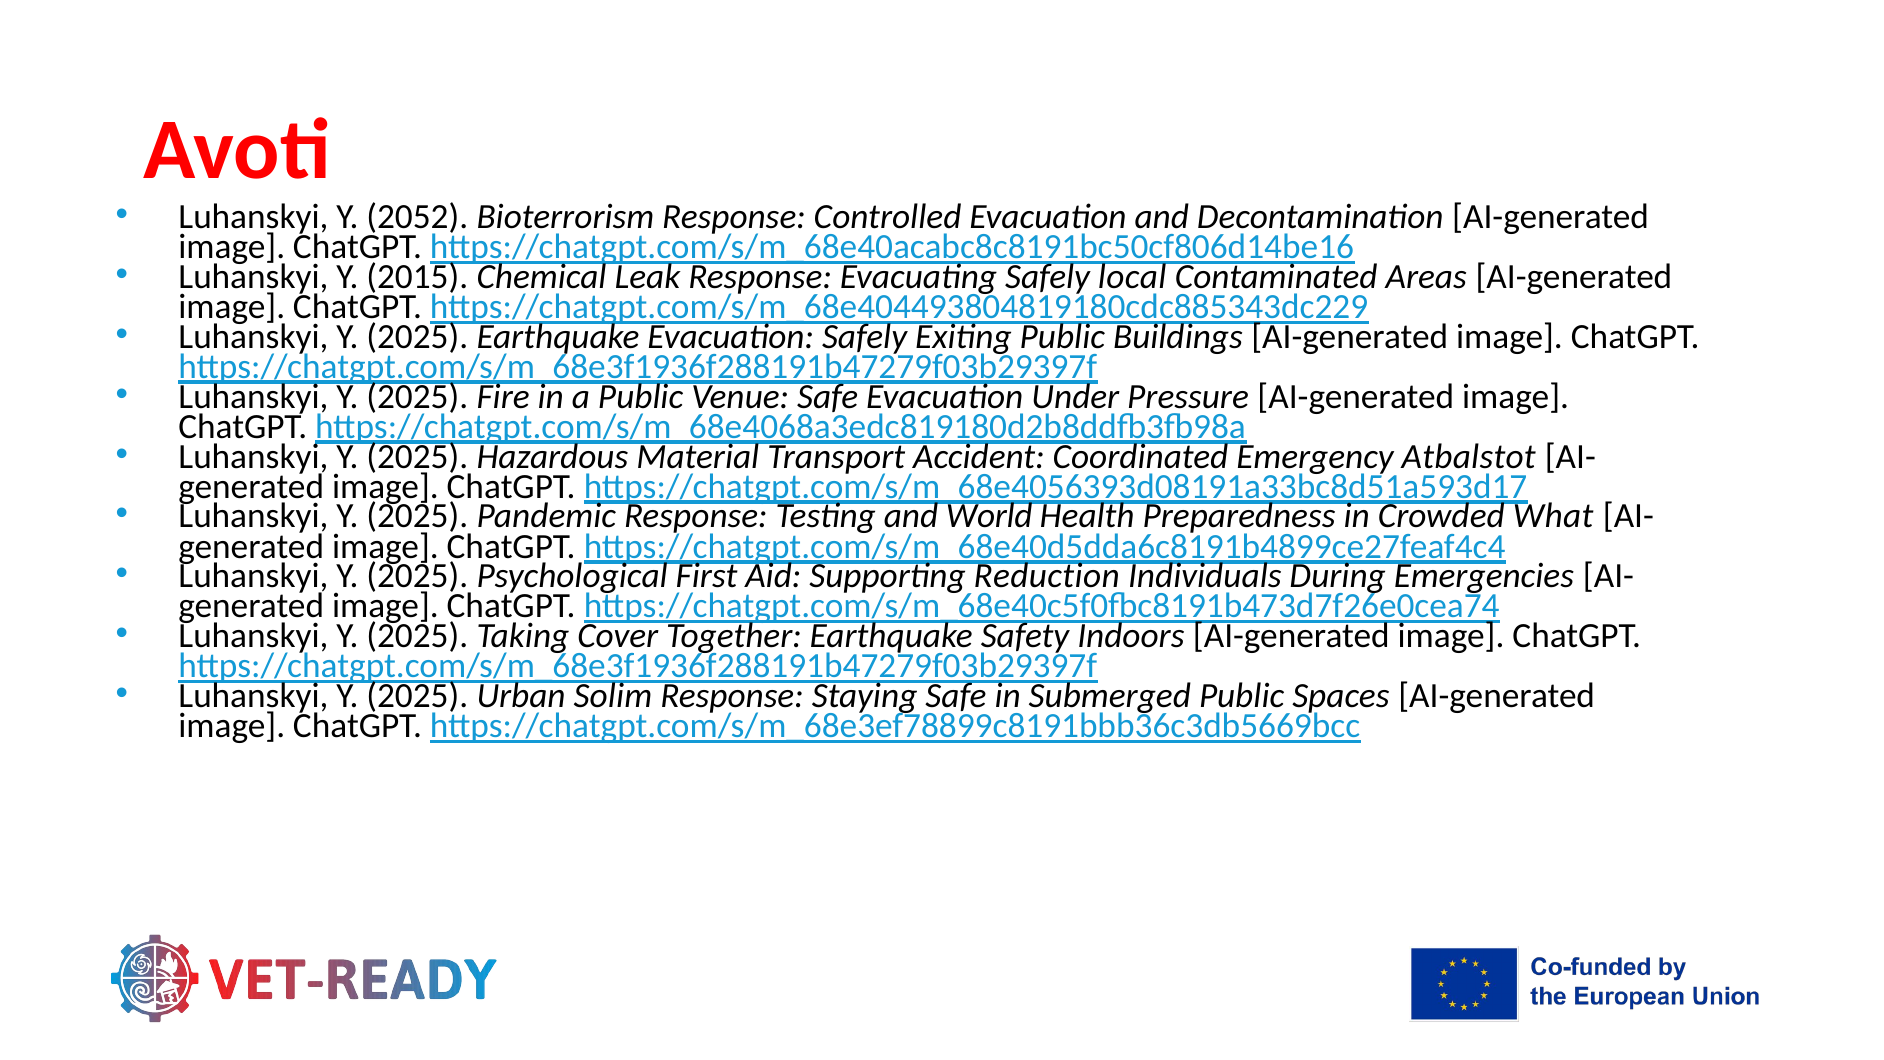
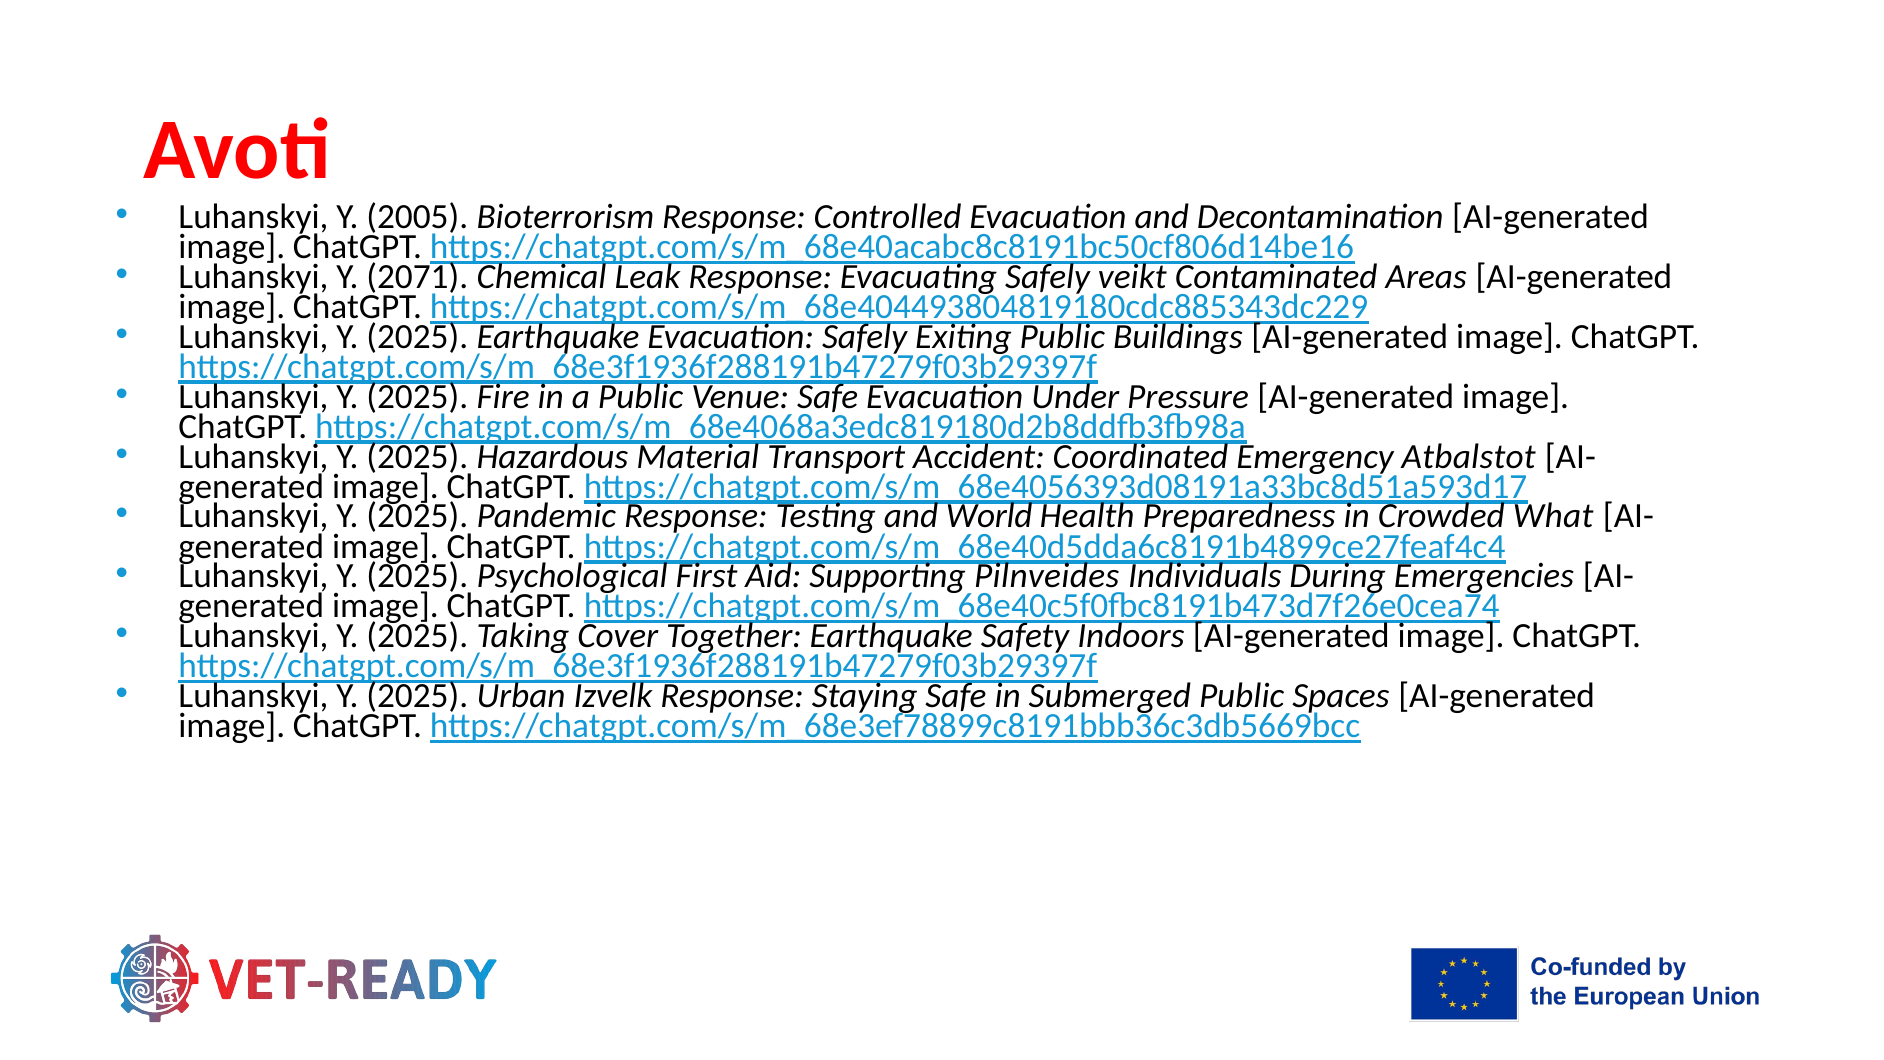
2052: 2052 -> 2005
2015: 2015 -> 2071
local: local -> veikt
Reduction: Reduction -> Pilnveides
Solim: Solim -> Izvelk
